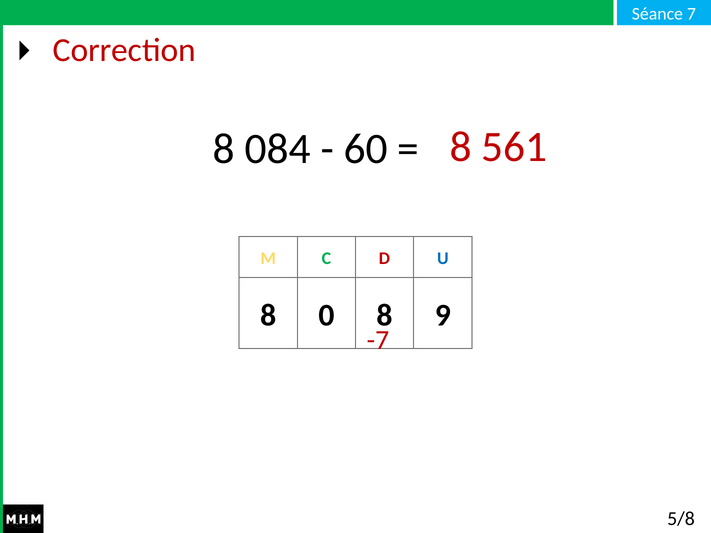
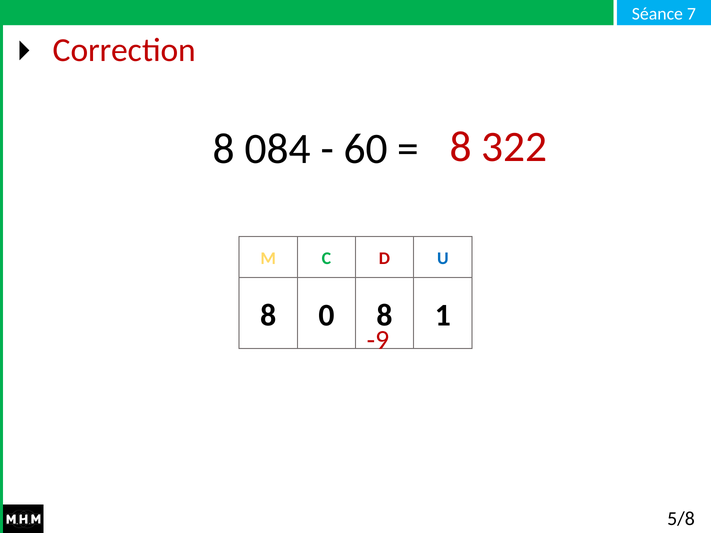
561: 561 -> 322
9: 9 -> 1
-7: -7 -> -9
